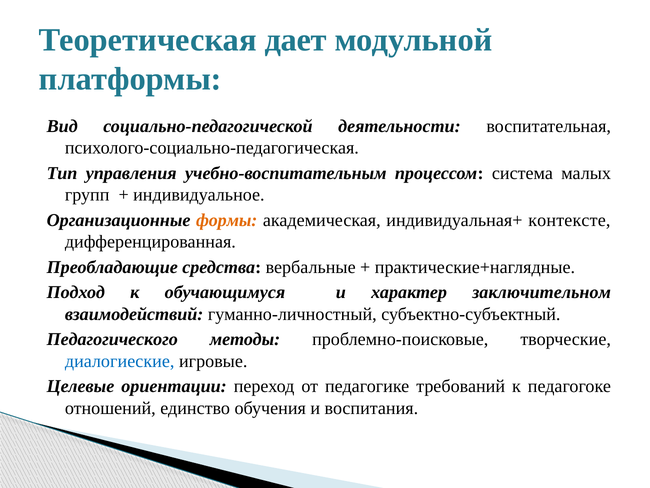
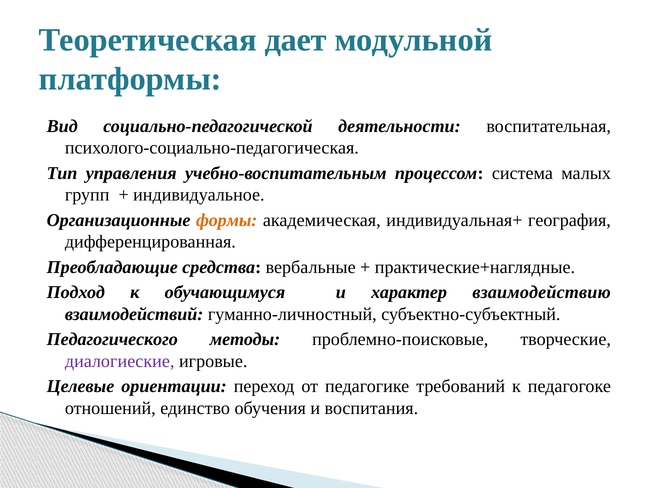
контексте: контексте -> география
заключительном: заключительном -> взаимодействию
диалогиеские colour: blue -> purple
